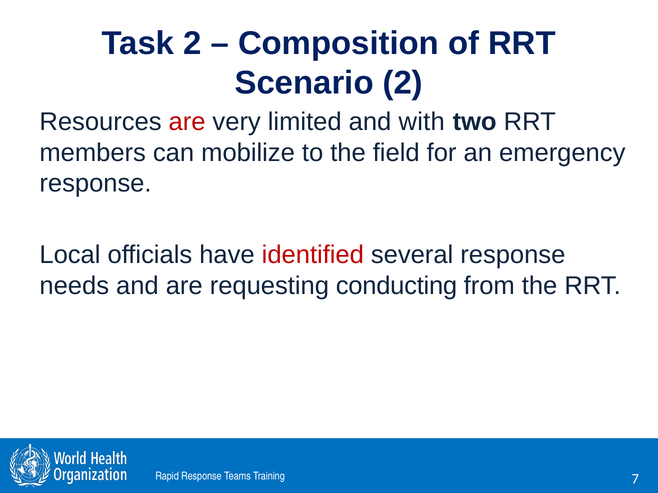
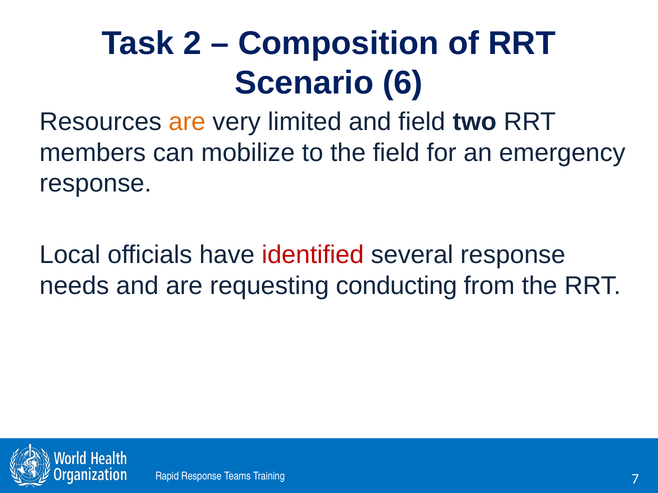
Scenario 2: 2 -> 6
are at (187, 122) colour: red -> orange
and with: with -> field
